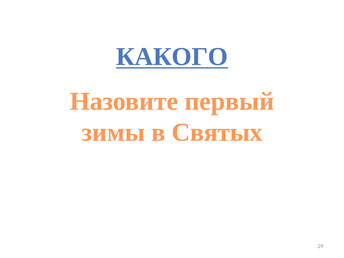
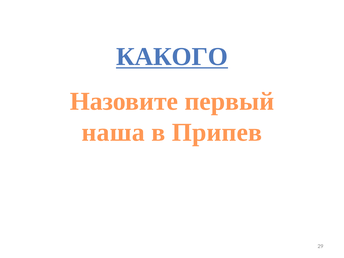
зимы: зимы -> наша
Святых: Святых -> Припев
